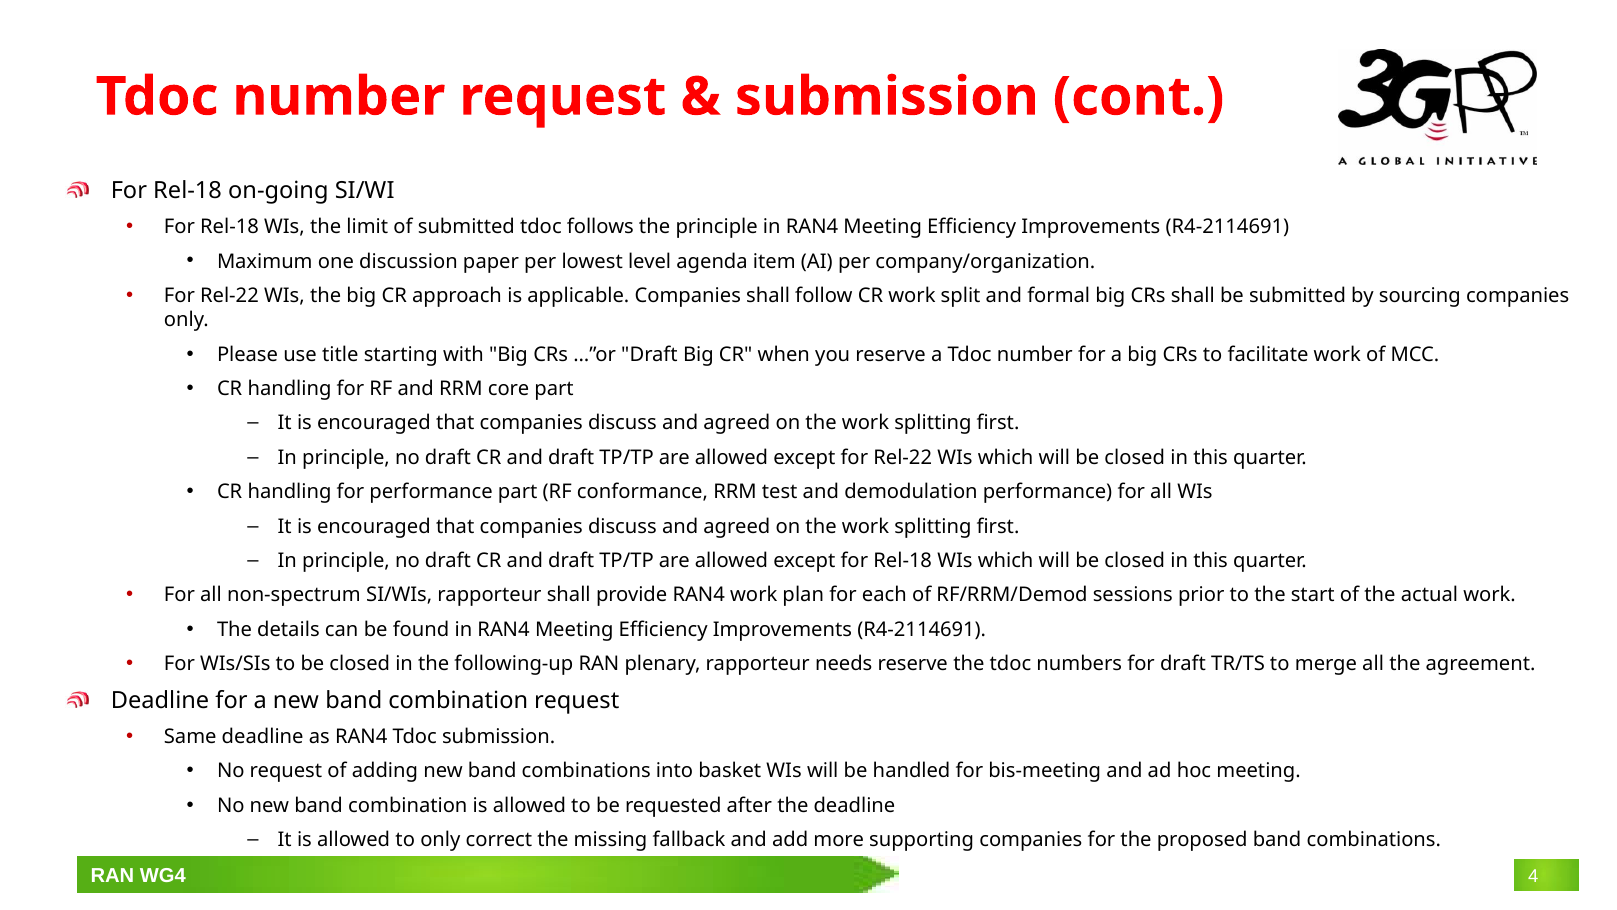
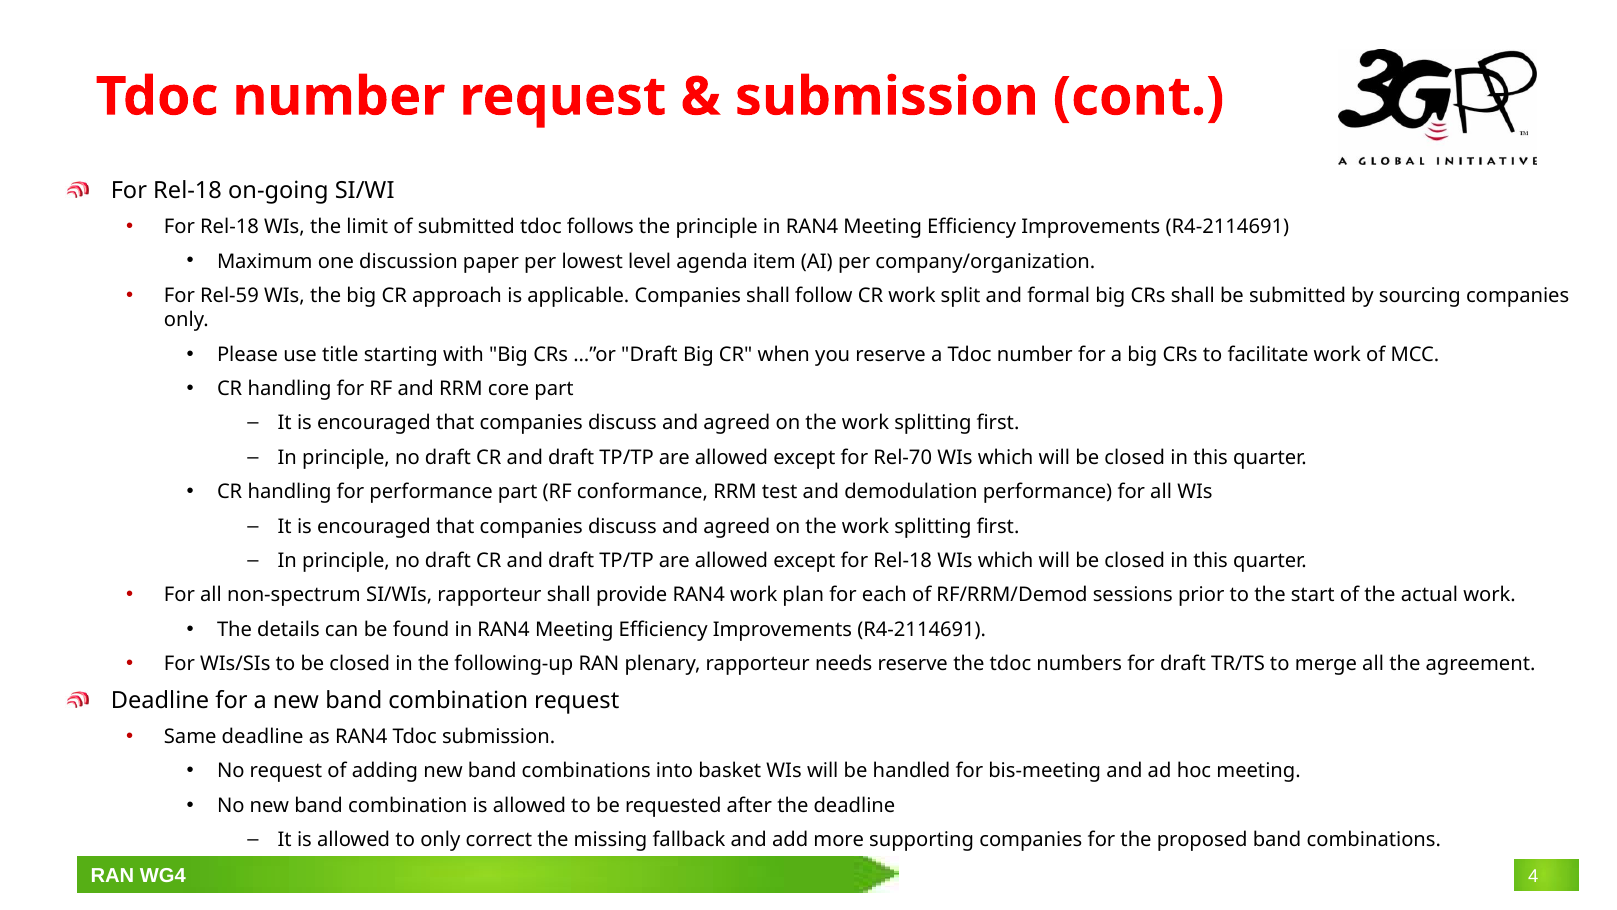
Rel-22 at (229, 296): Rel-22 -> Rel-59
except for Rel-22: Rel-22 -> Rel-70
